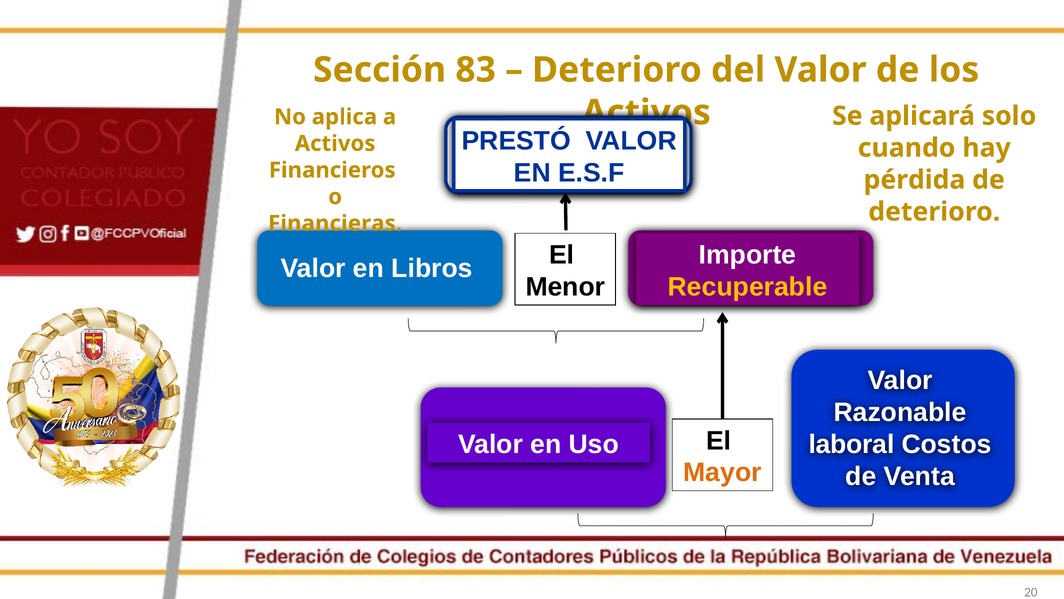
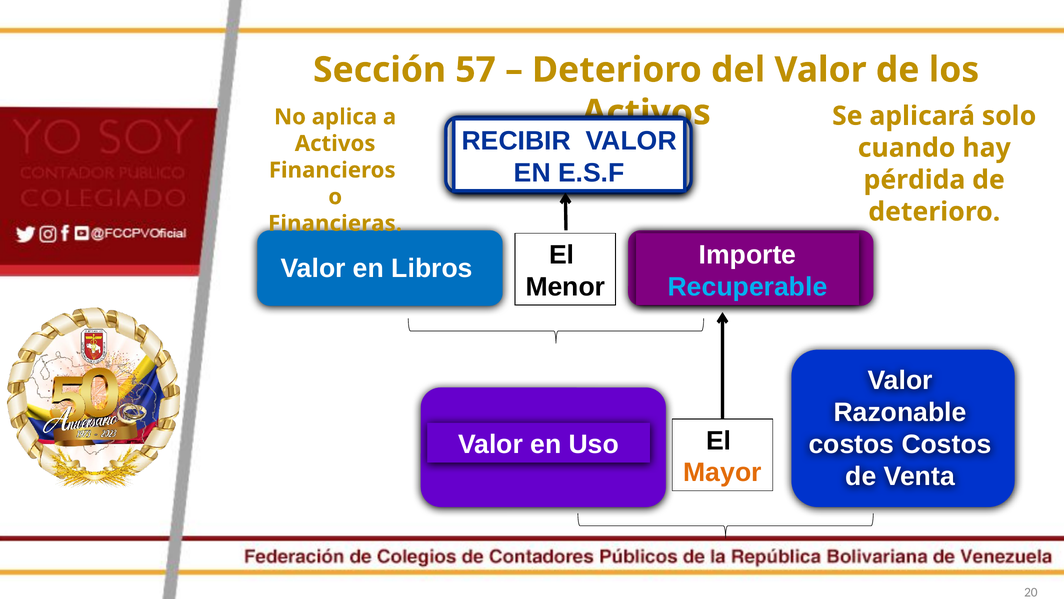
83: 83 -> 57
PRESTÓ: PRESTÓ -> RECIBIR
Recuperable colour: yellow -> light blue
laboral at (851, 444): laboral -> costos
